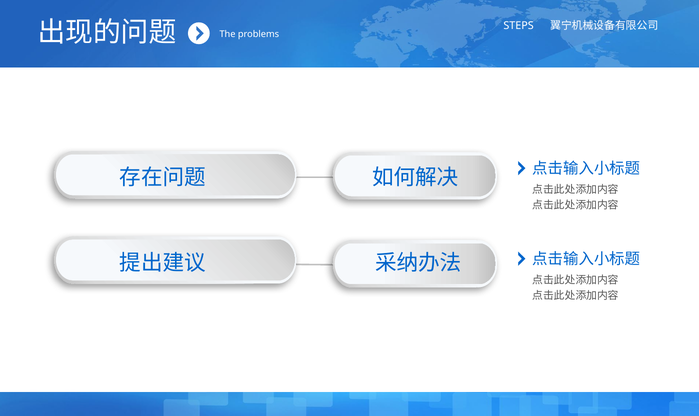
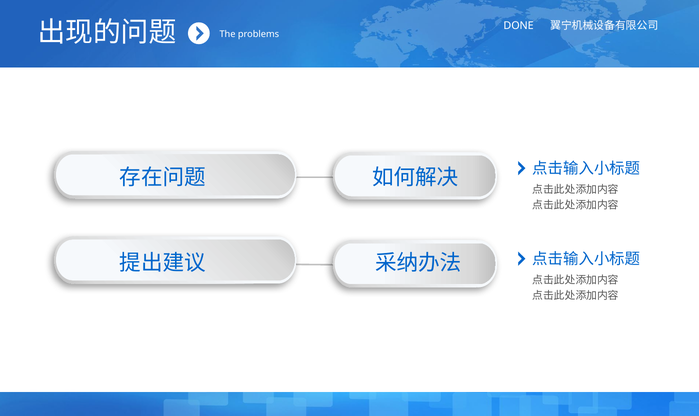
STEPS: STEPS -> DONE
